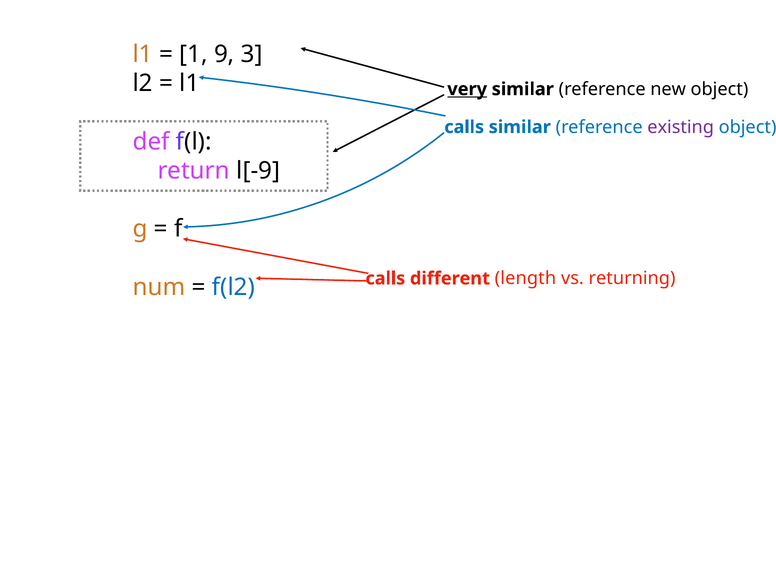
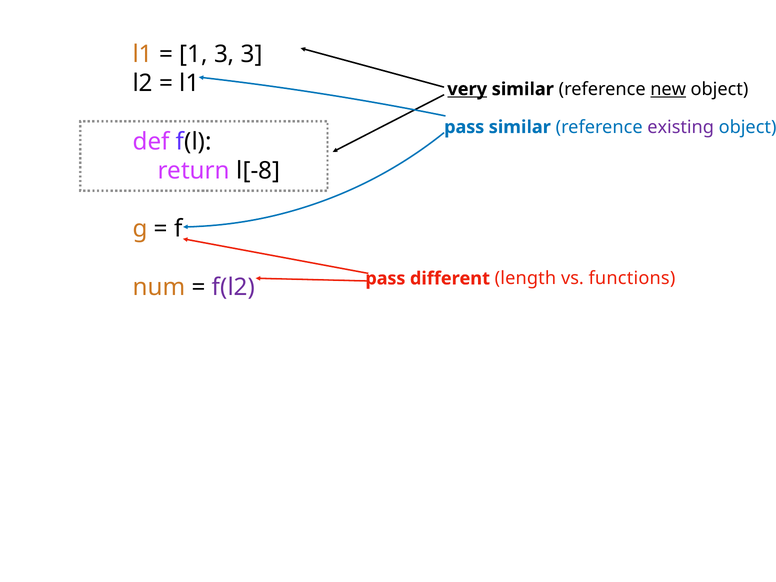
1 9: 9 -> 3
new underline: none -> present
calls at (464, 127): calls -> pass
l[-9: l[-9 -> l[-8
calls at (385, 278): calls -> pass
returning: returning -> functions
f(l2 colour: blue -> purple
